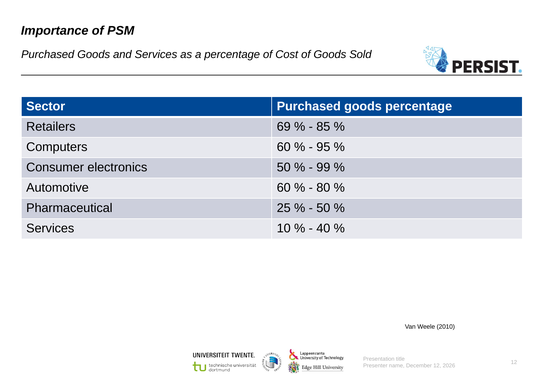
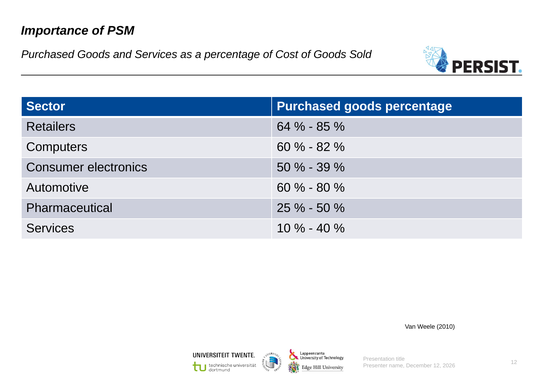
69: 69 -> 64
95: 95 -> 82
99: 99 -> 39
